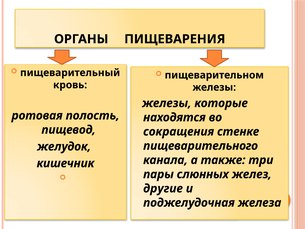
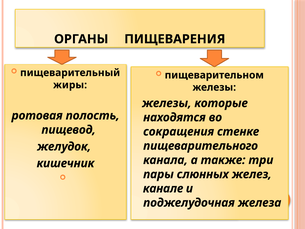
кровь: кровь -> жиры
другие: другие -> канале
